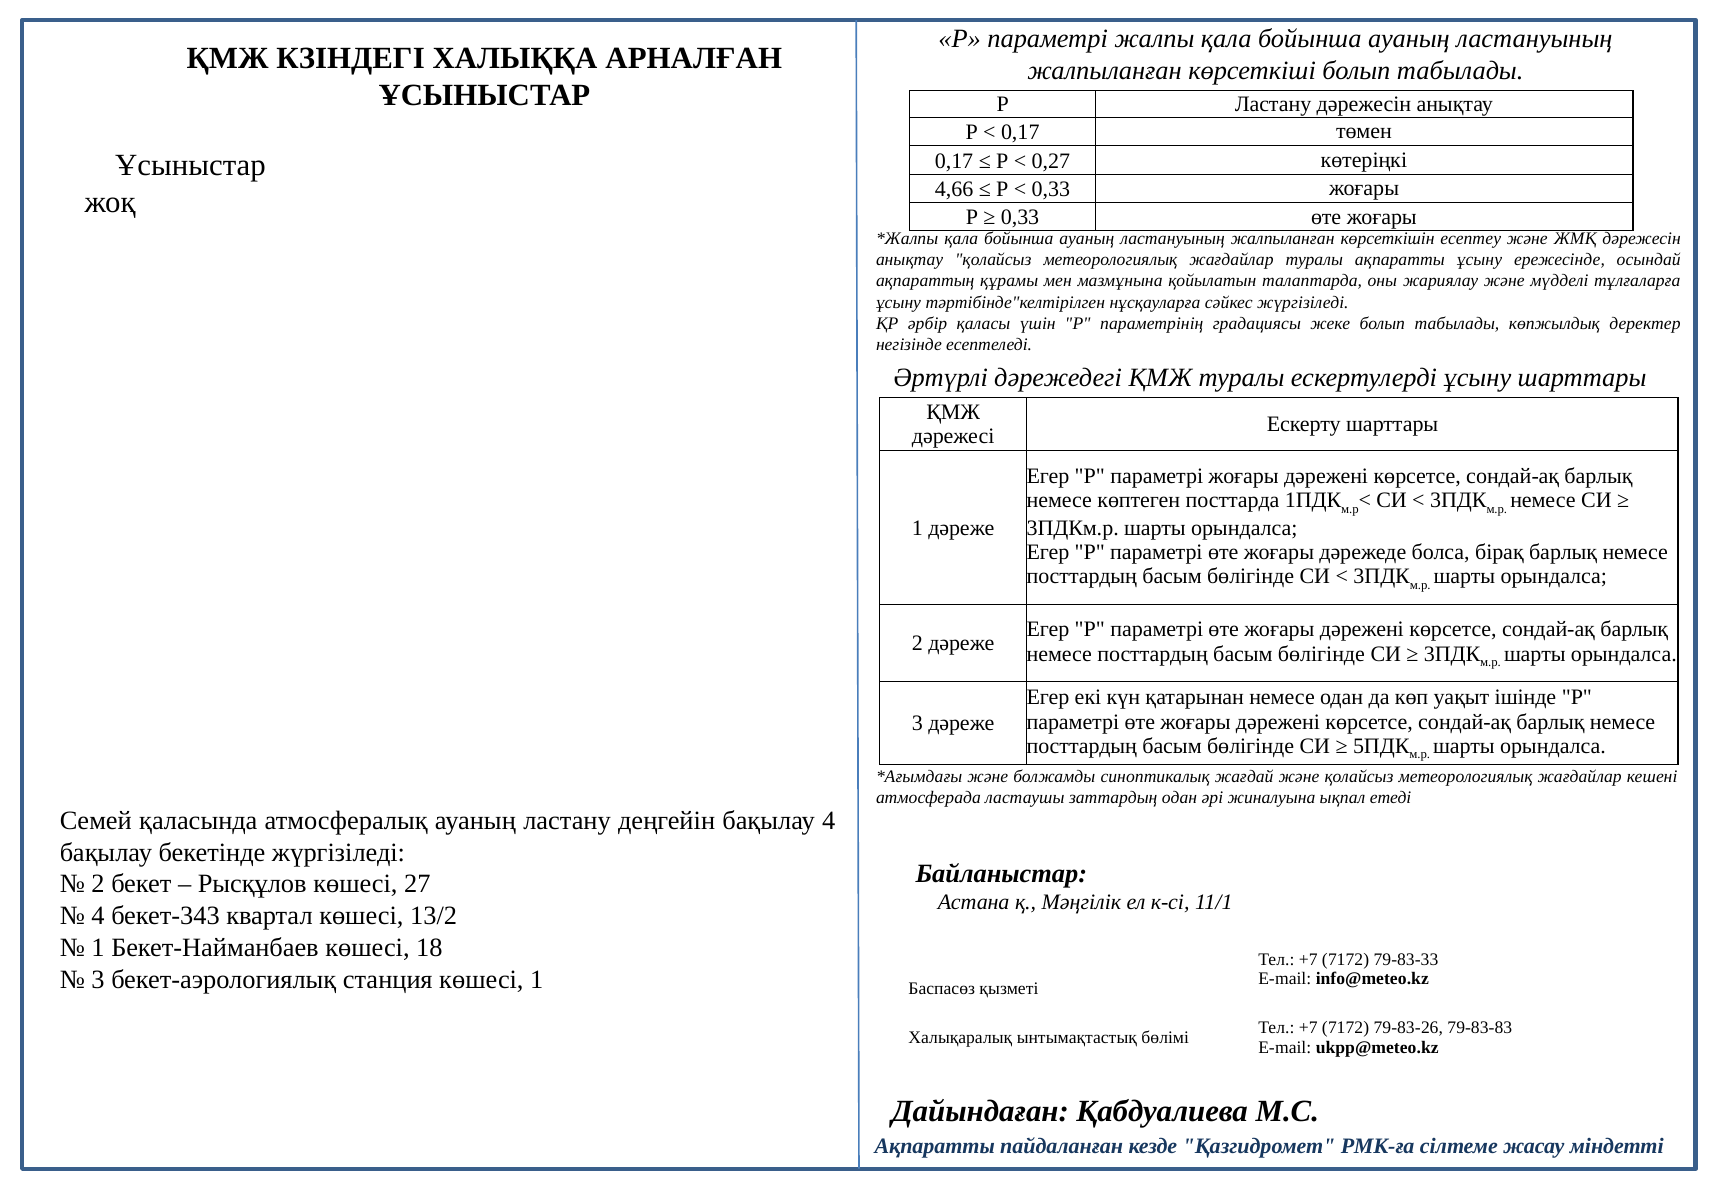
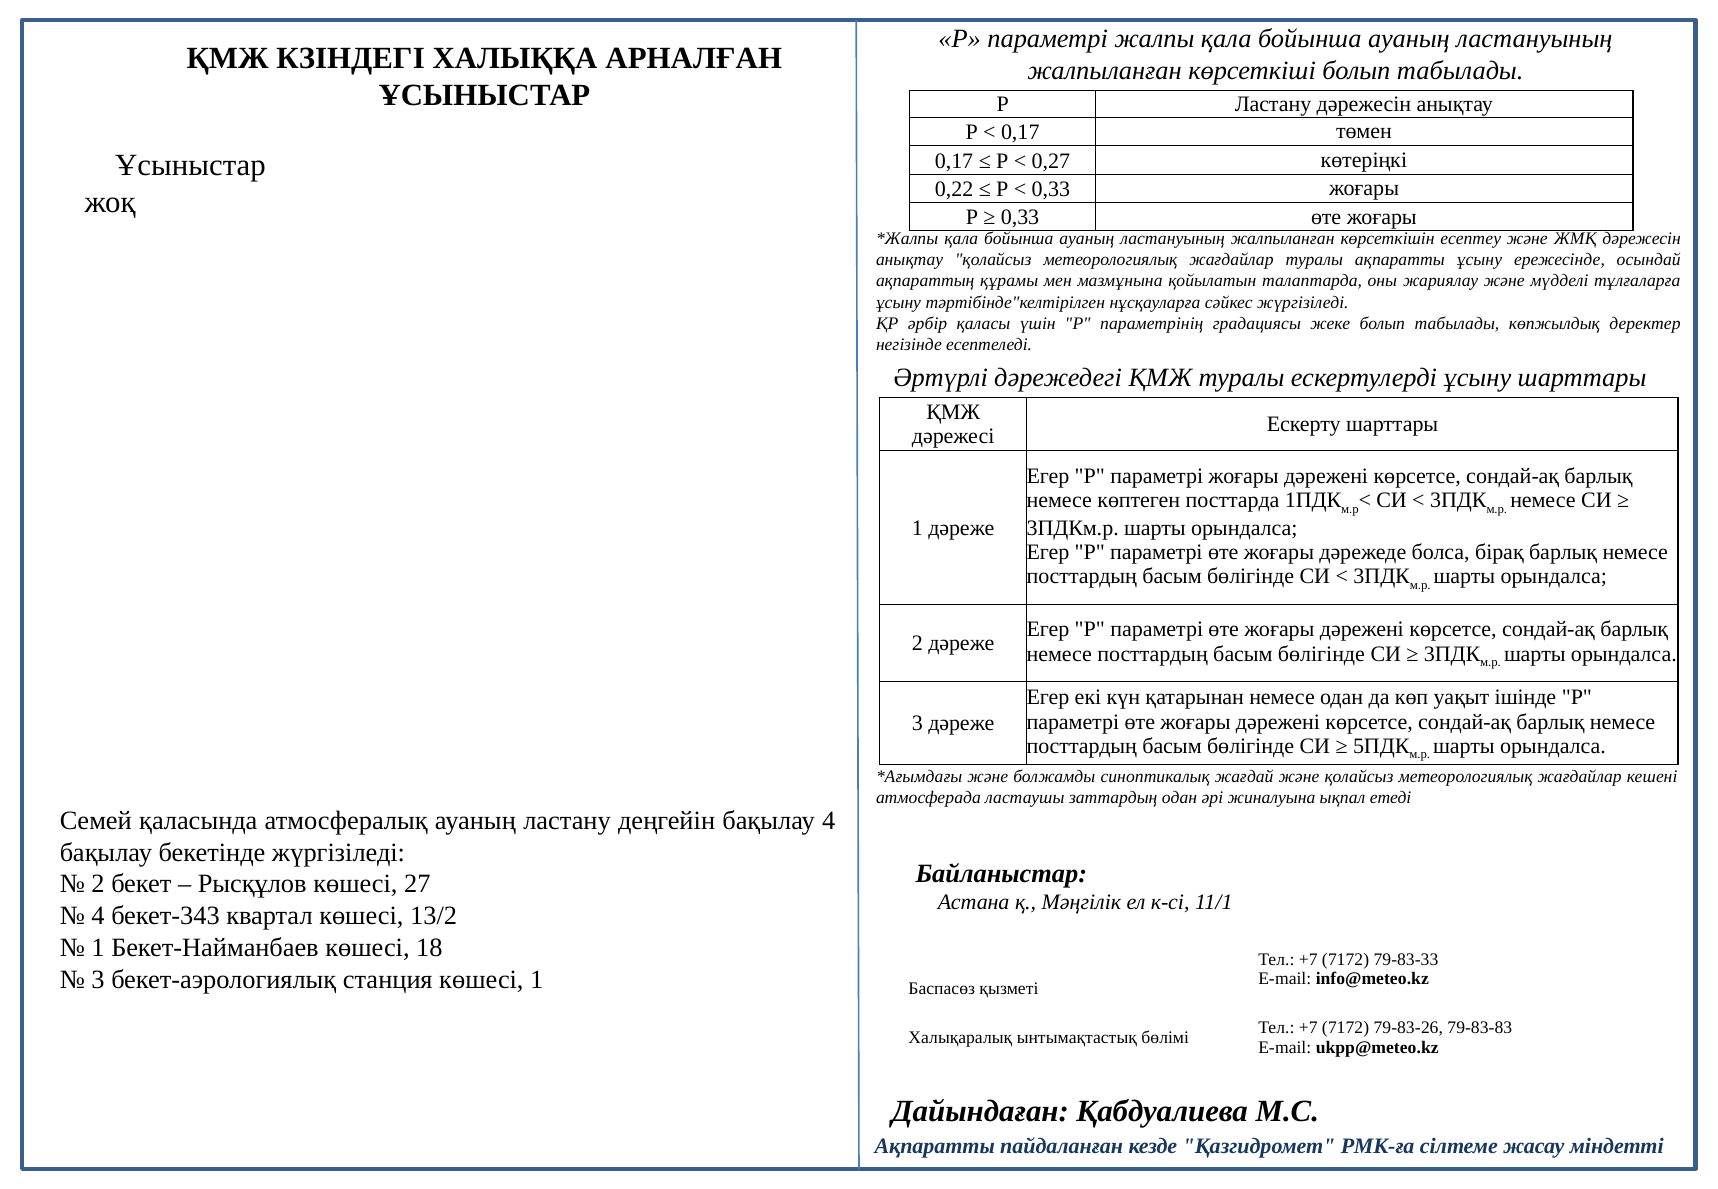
4,66: 4,66 -> 0,22
